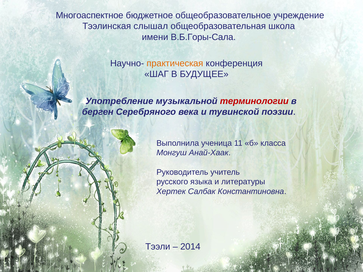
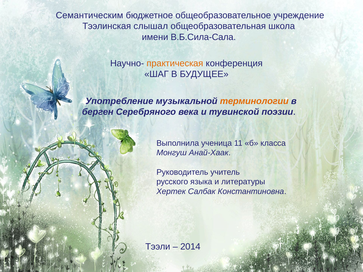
Многоаспектное: Многоаспектное -> Семантическим
В.Б.Горы-Сала: В.Б.Горы-Сала -> В.Б.Сила-Сала
терминологии colour: red -> orange
